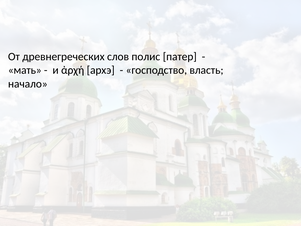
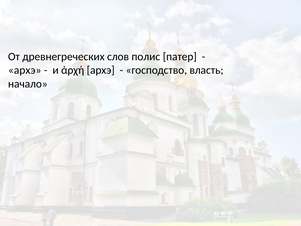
мать at (25, 70): мать -> архэ
